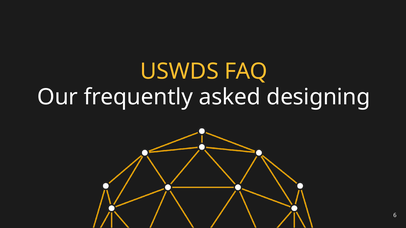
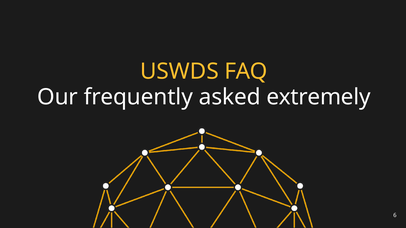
designing: designing -> extremely
